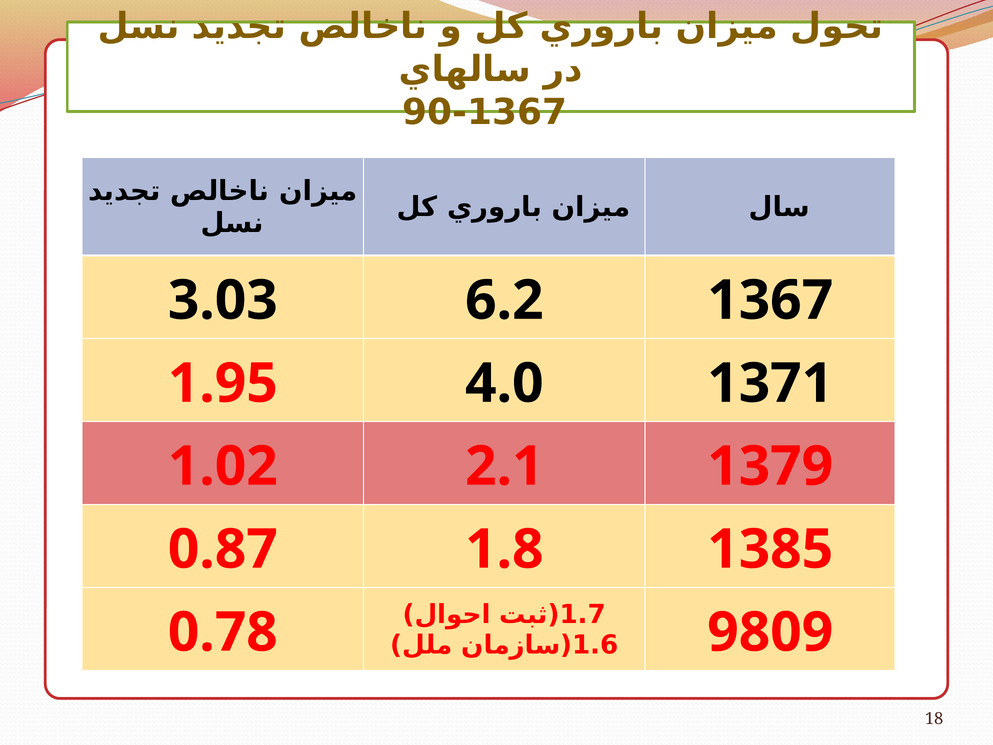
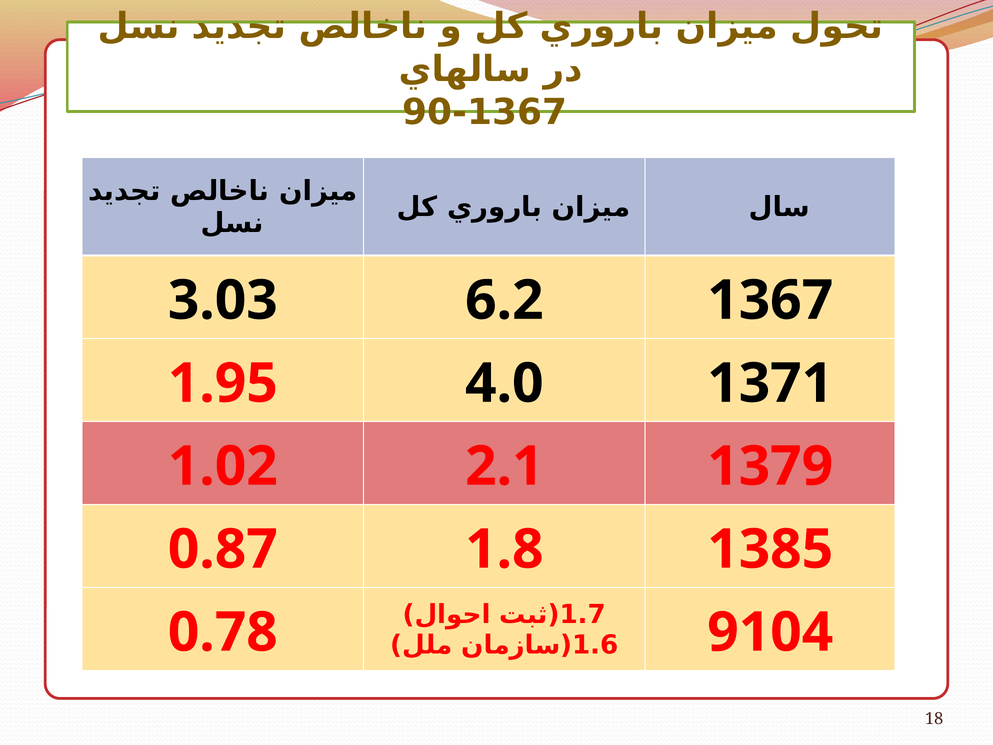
9809: 9809 -> 9104
